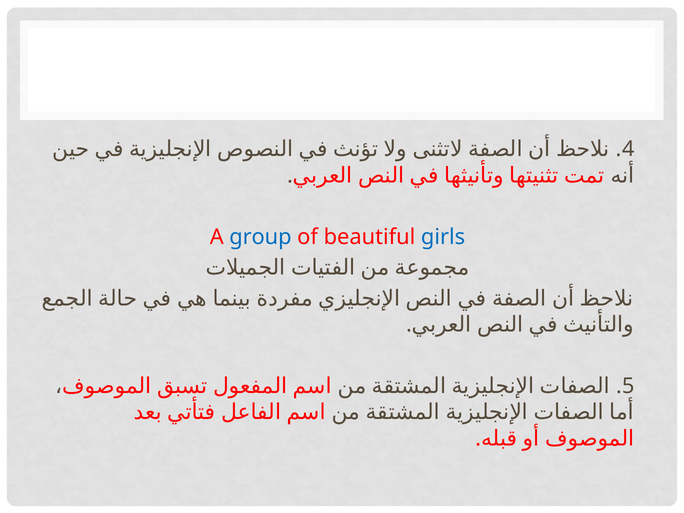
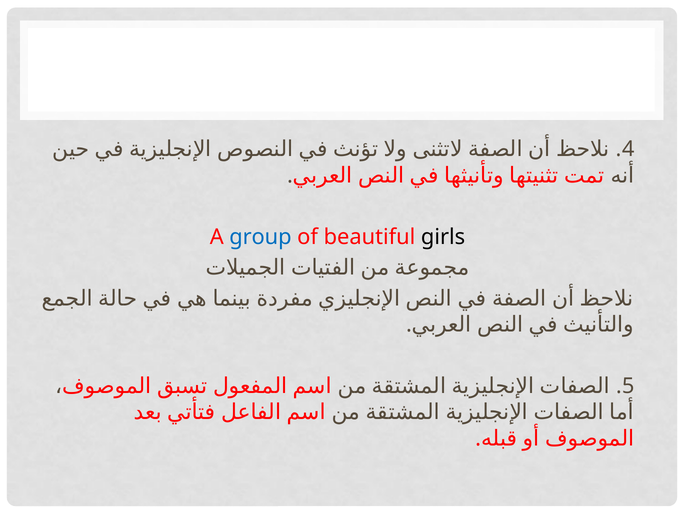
girls colour: blue -> black
